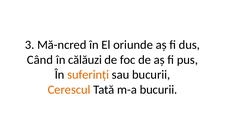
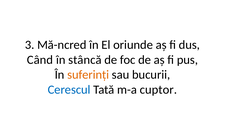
călăuzi: călăuzi -> stâncă
Cerescul colour: orange -> blue
m-a bucurii: bucurii -> cuptor
